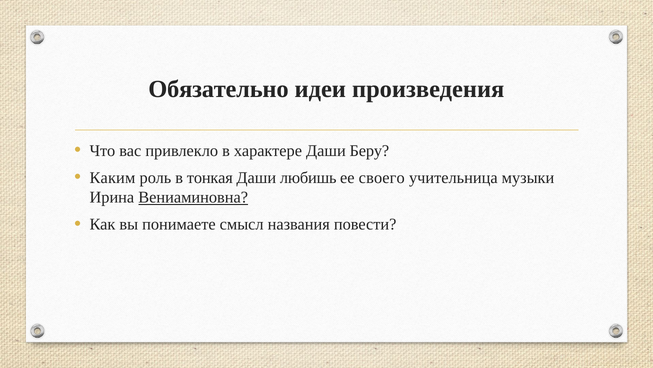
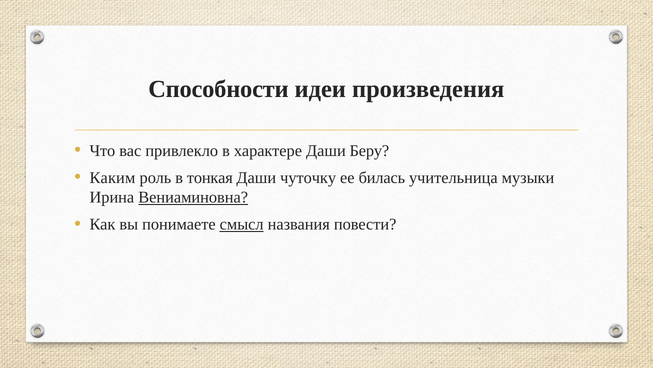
Обязательно: Обязательно -> Способности
любишь: любишь -> чуточку
своего: своего -> билась
смысл underline: none -> present
